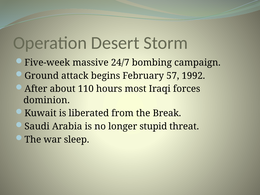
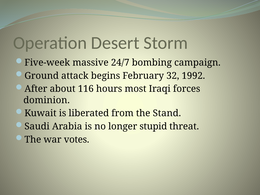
57: 57 -> 32
110: 110 -> 116
Break: Break -> Stand
sleep: sleep -> votes
